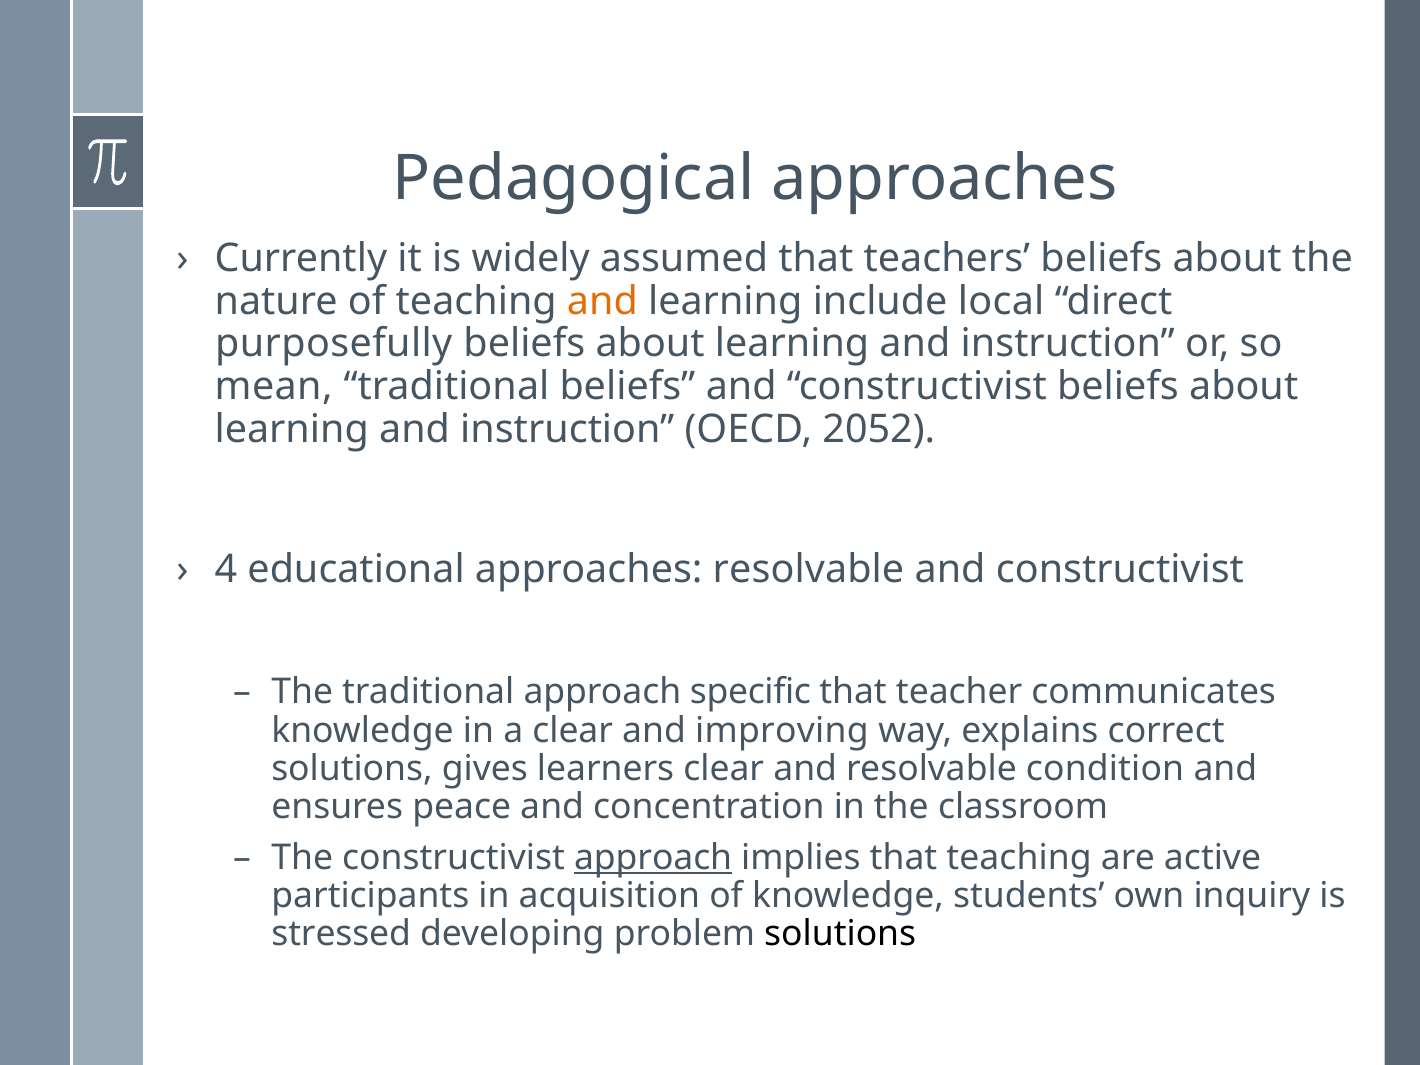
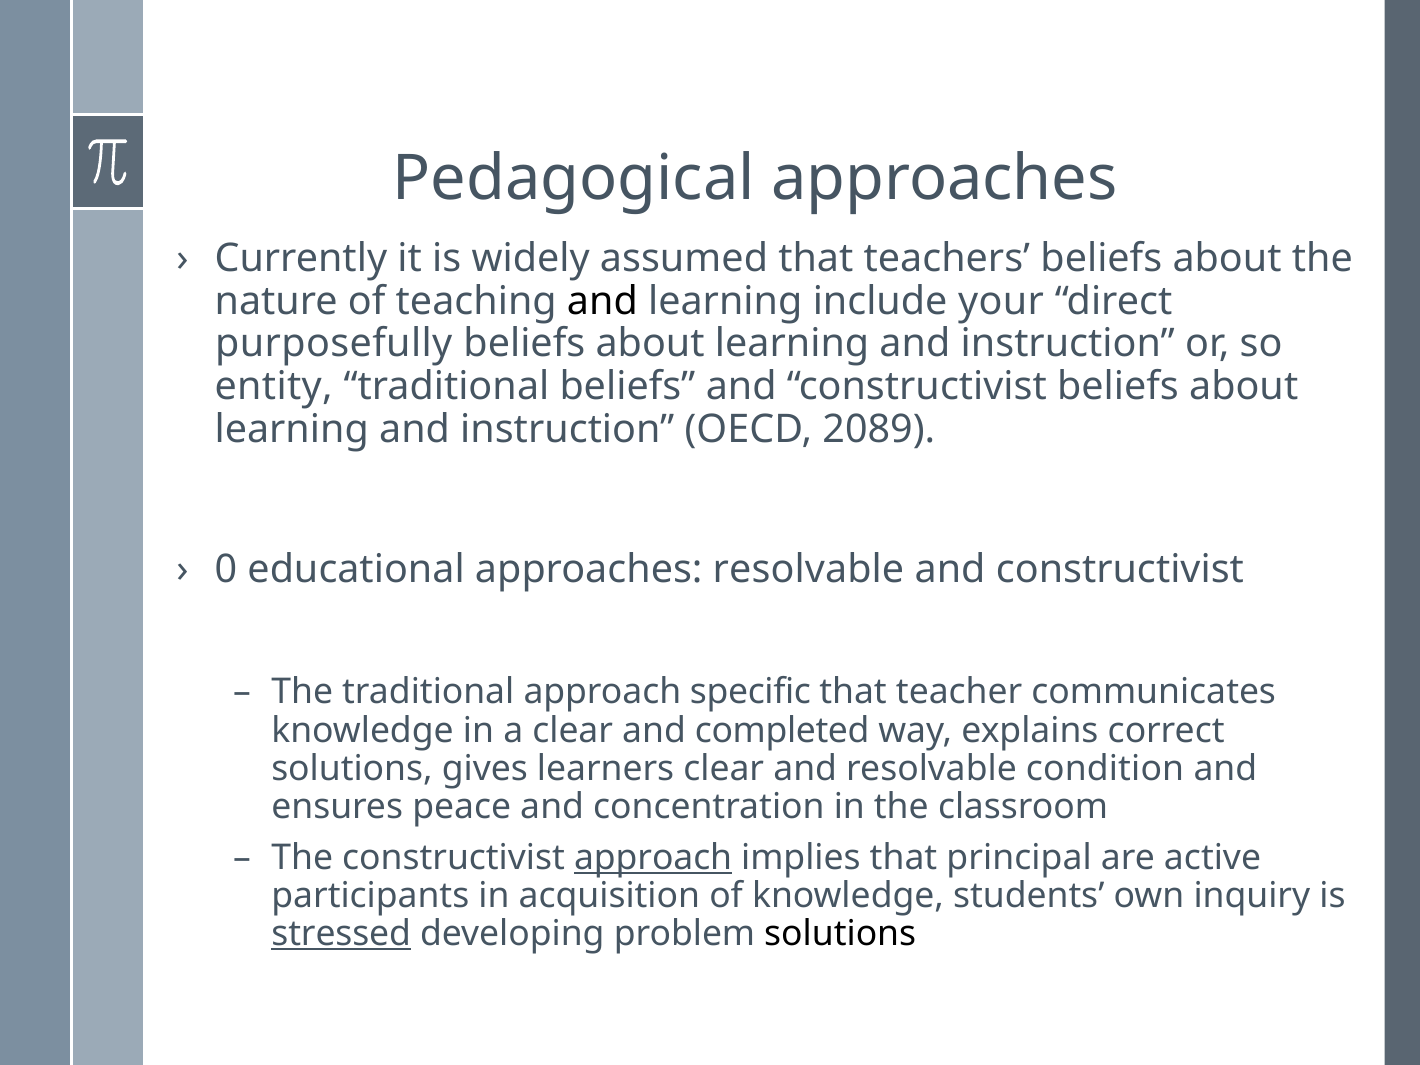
and at (602, 301) colour: orange -> black
local: local -> your
mean: mean -> entity
2052: 2052 -> 2089
4: 4 -> 0
improving: improving -> completed
that teaching: teaching -> principal
stressed underline: none -> present
